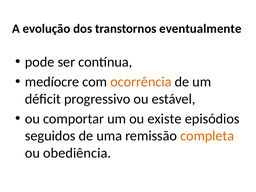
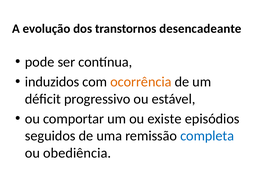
eventualmente: eventualmente -> desencadeante
medíocre: medíocre -> induzidos
completa colour: orange -> blue
